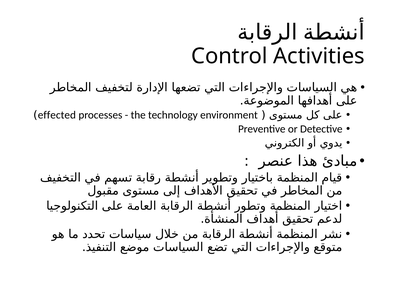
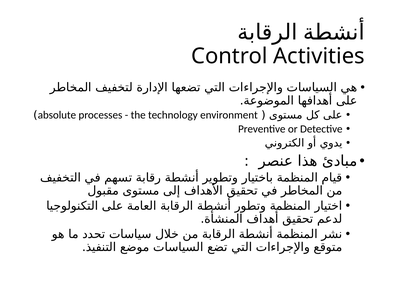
effected: effected -> absolute
